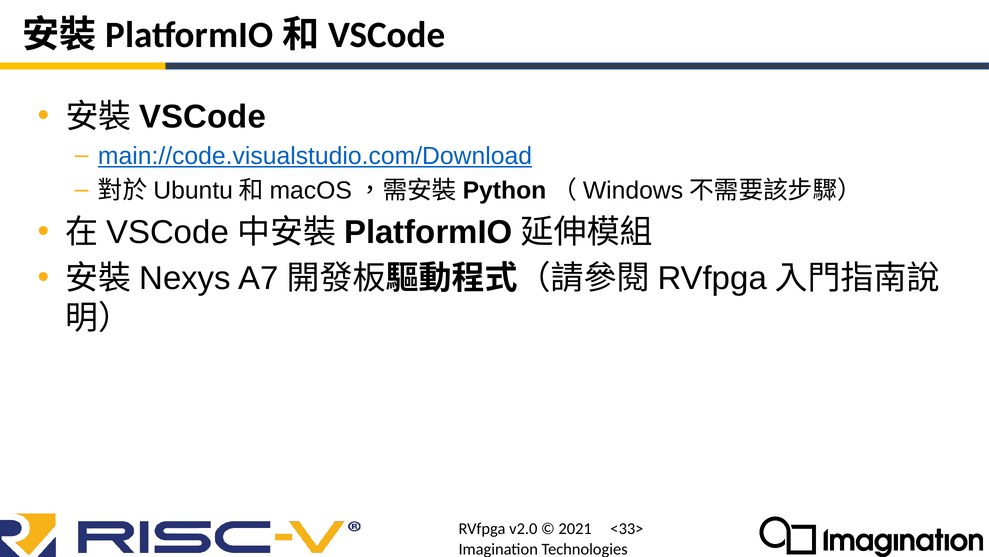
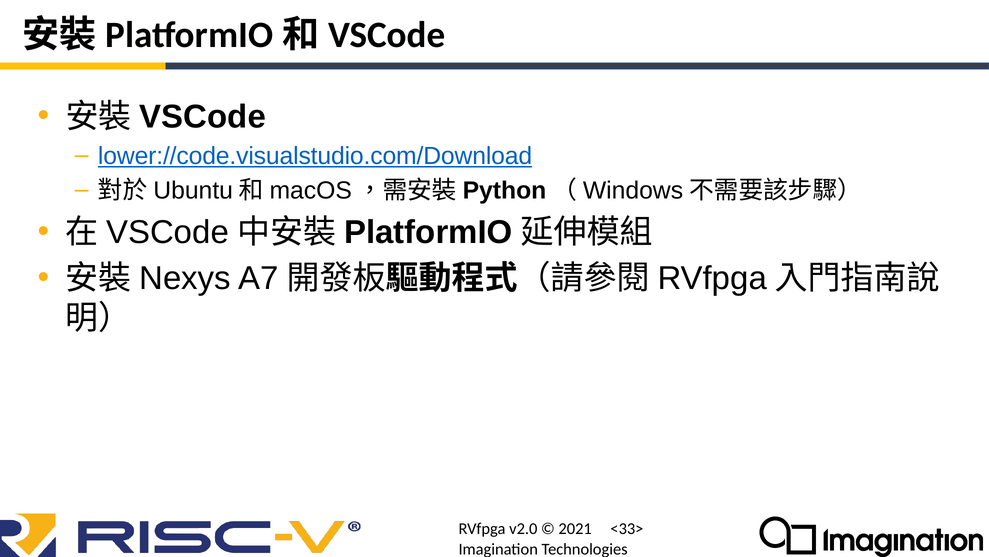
main://code.visualstudio.com/Download: main://code.visualstudio.com/Download -> lower://code.visualstudio.com/Download
